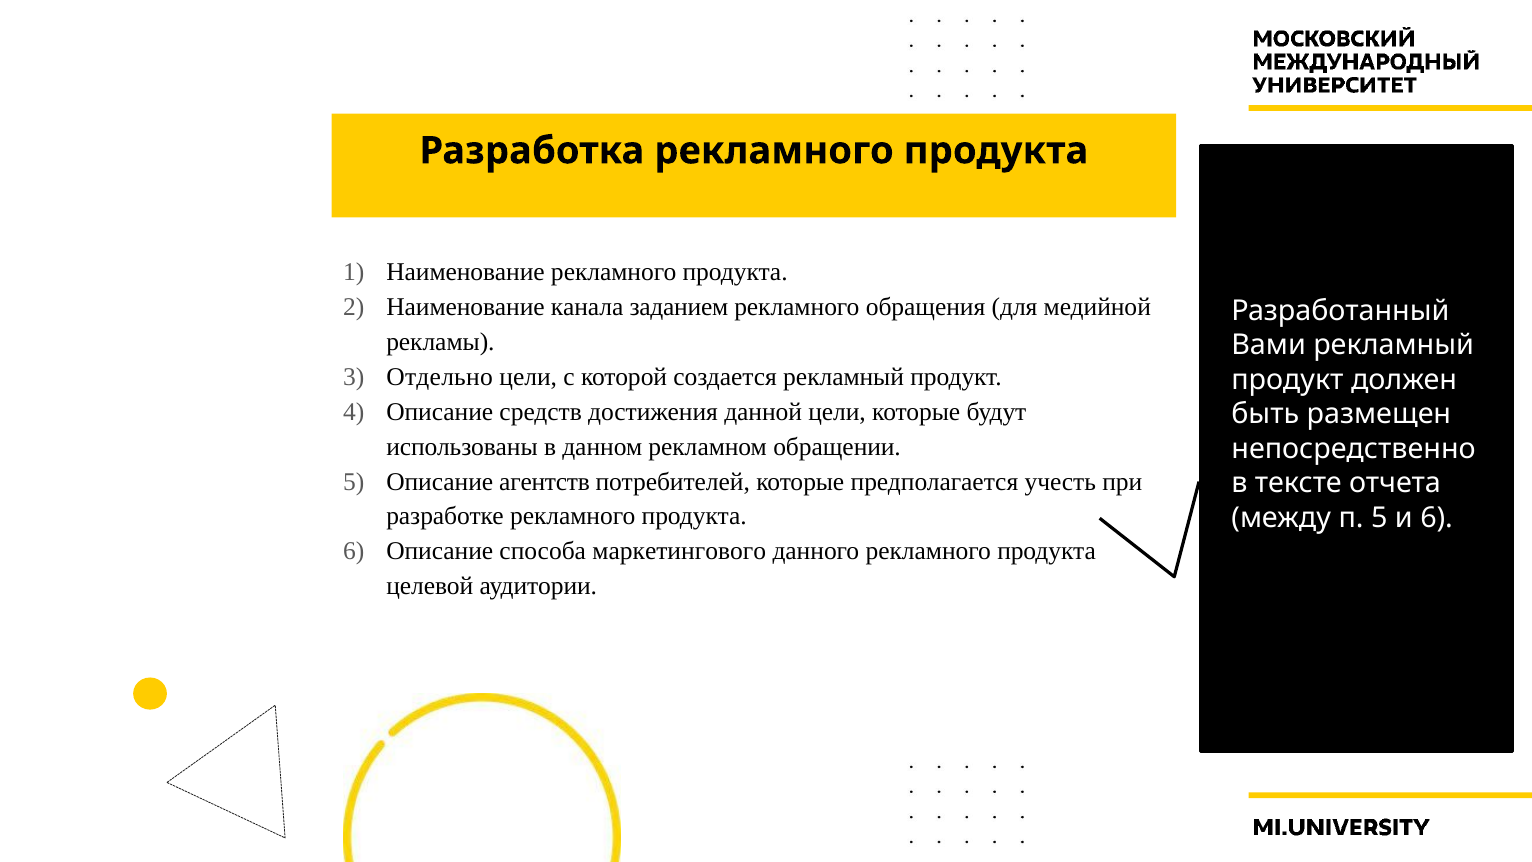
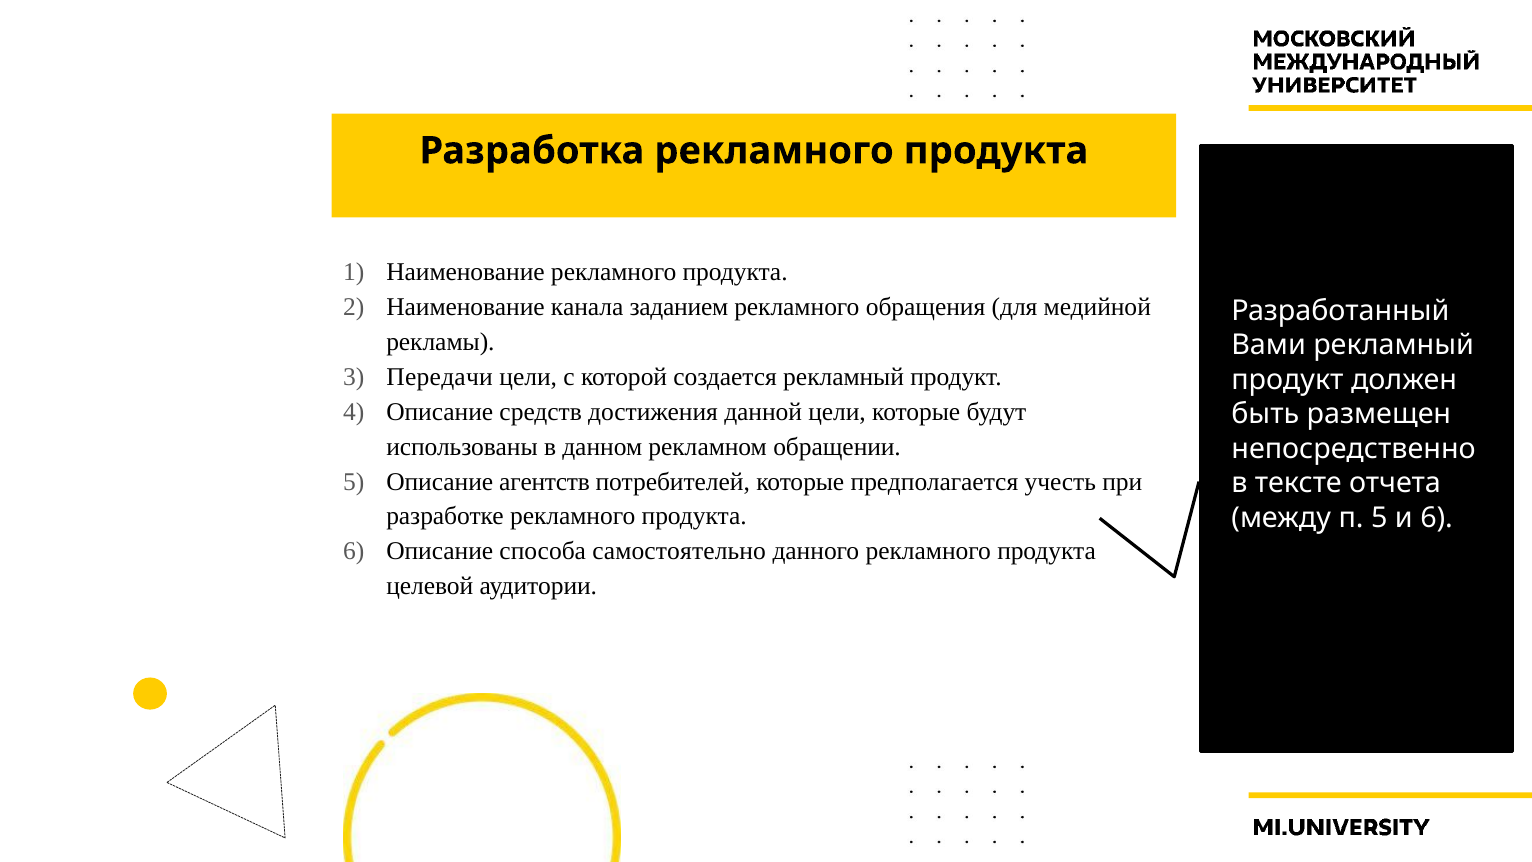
Отдельно: Отдельно -> Передачи
маркетингового: маркетингового -> самостоятельно
